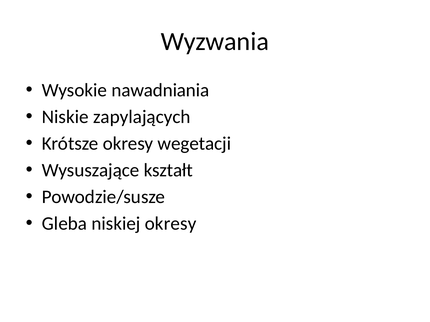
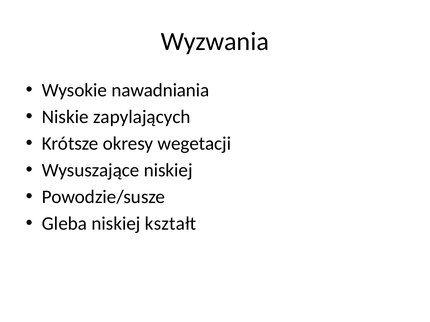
Wysuszające kształt: kształt -> niskiej
niskiej okresy: okresy -> kształt
